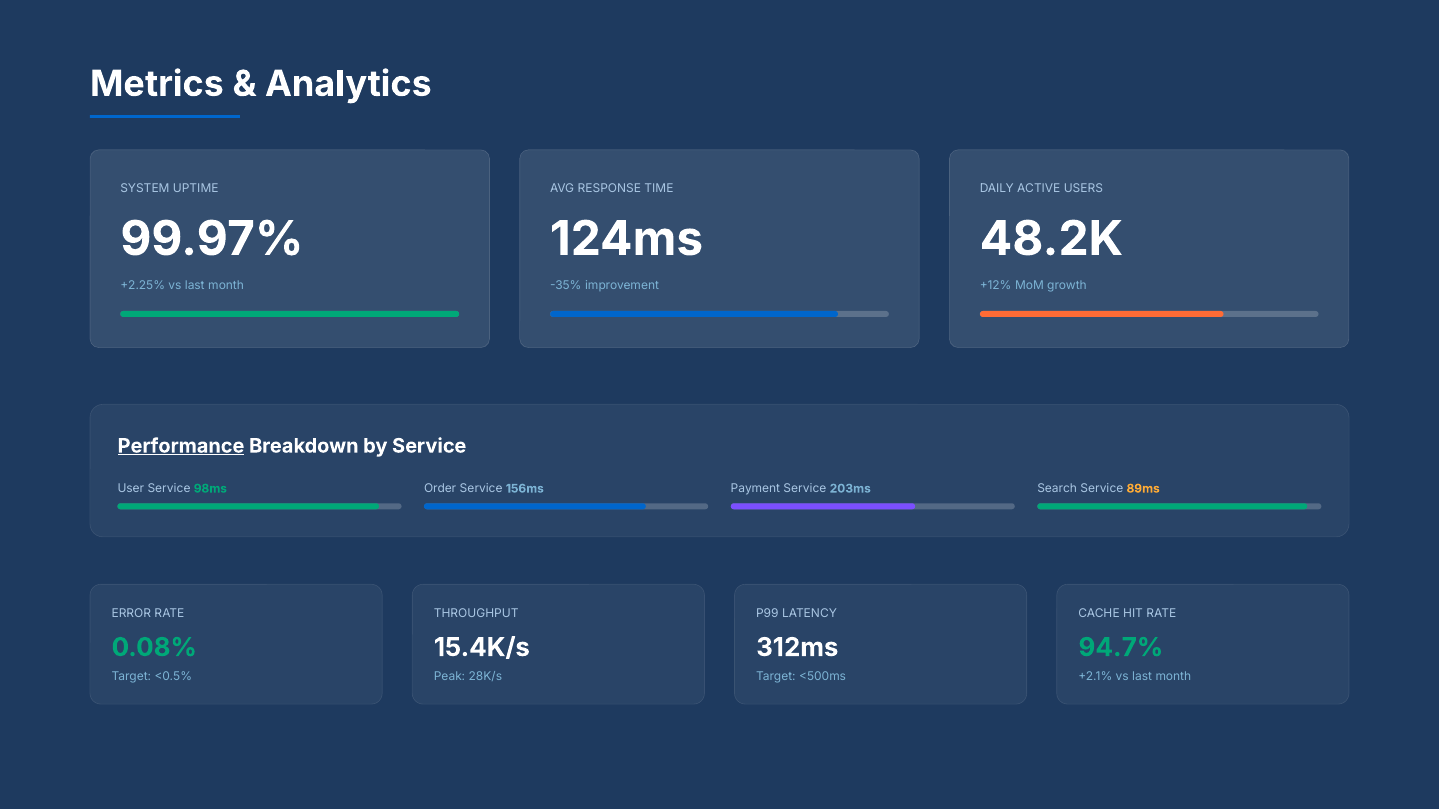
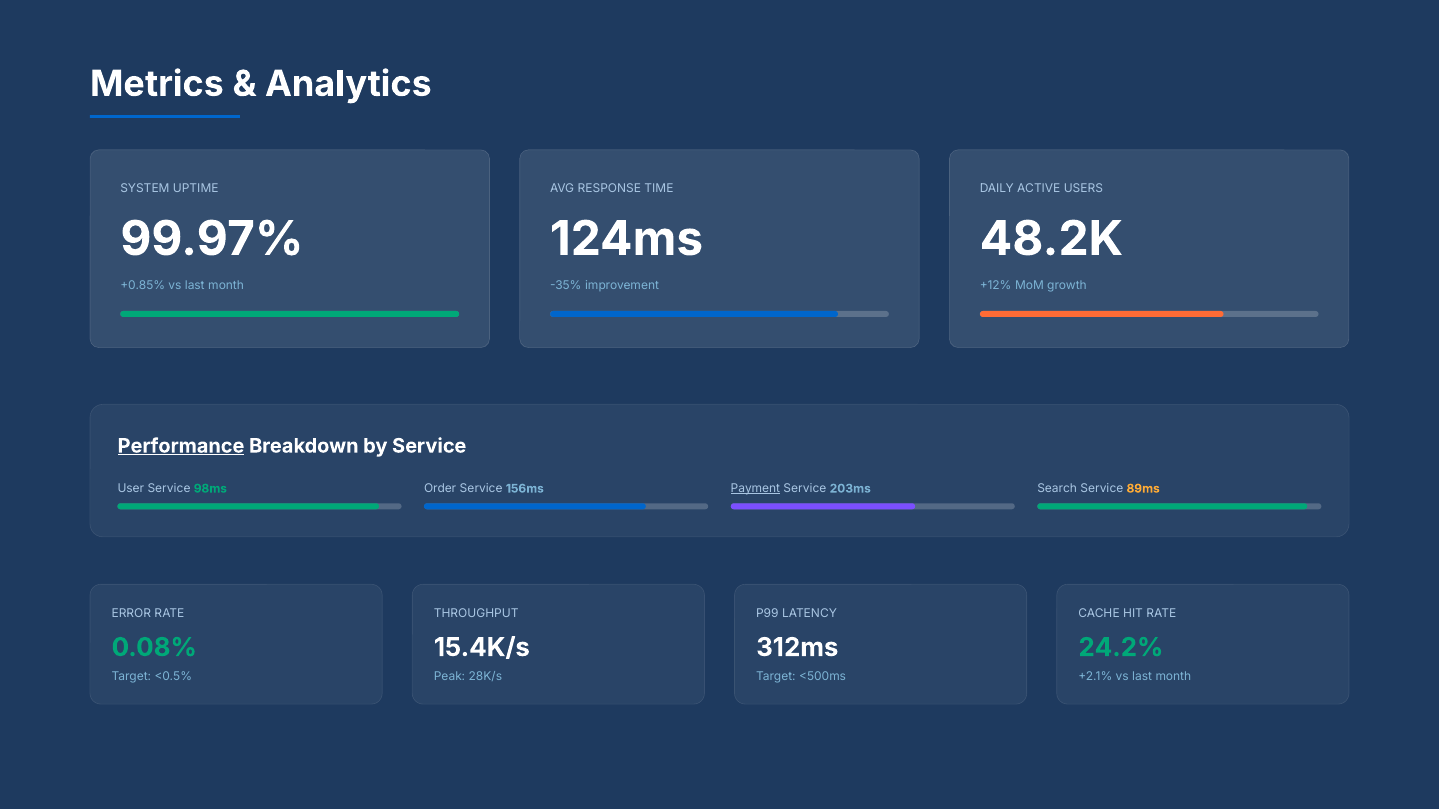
+2.25%: +2.25% -> +0.85%
Payment underline: none -> present
94.7%: 94.7% -> 24.2%
